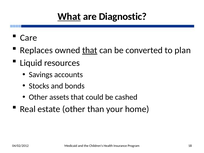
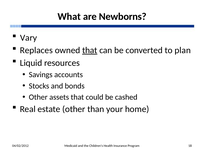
What underline: present -> none
Diagnostic: Diagnostic -> Newborns
Care: Care -> Vary
